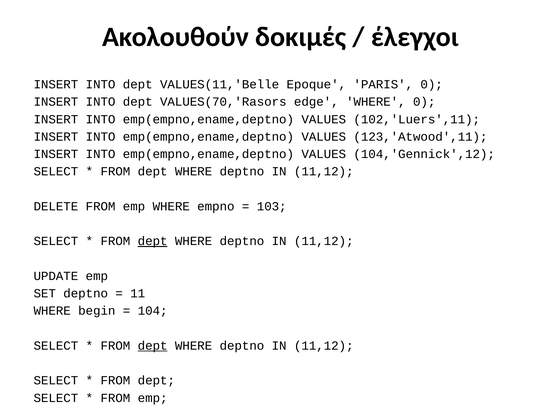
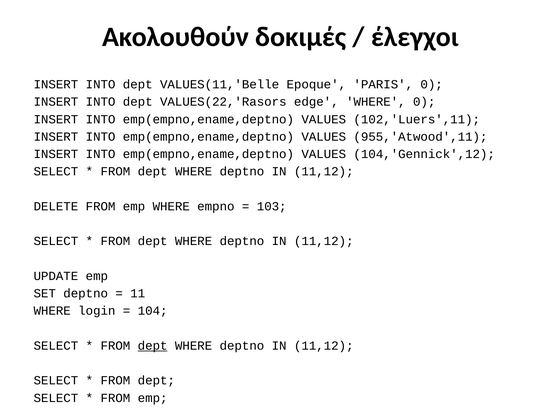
VALUES(70,'Rasors: VALUES(70,'Rasors -> VALUES(22,'Rasors
123,'Atwood',11: 123,'Atwood',11 -> 955,'Atwood',11
dept at (153, 241) underline: present -> none
begin: begin -> login
